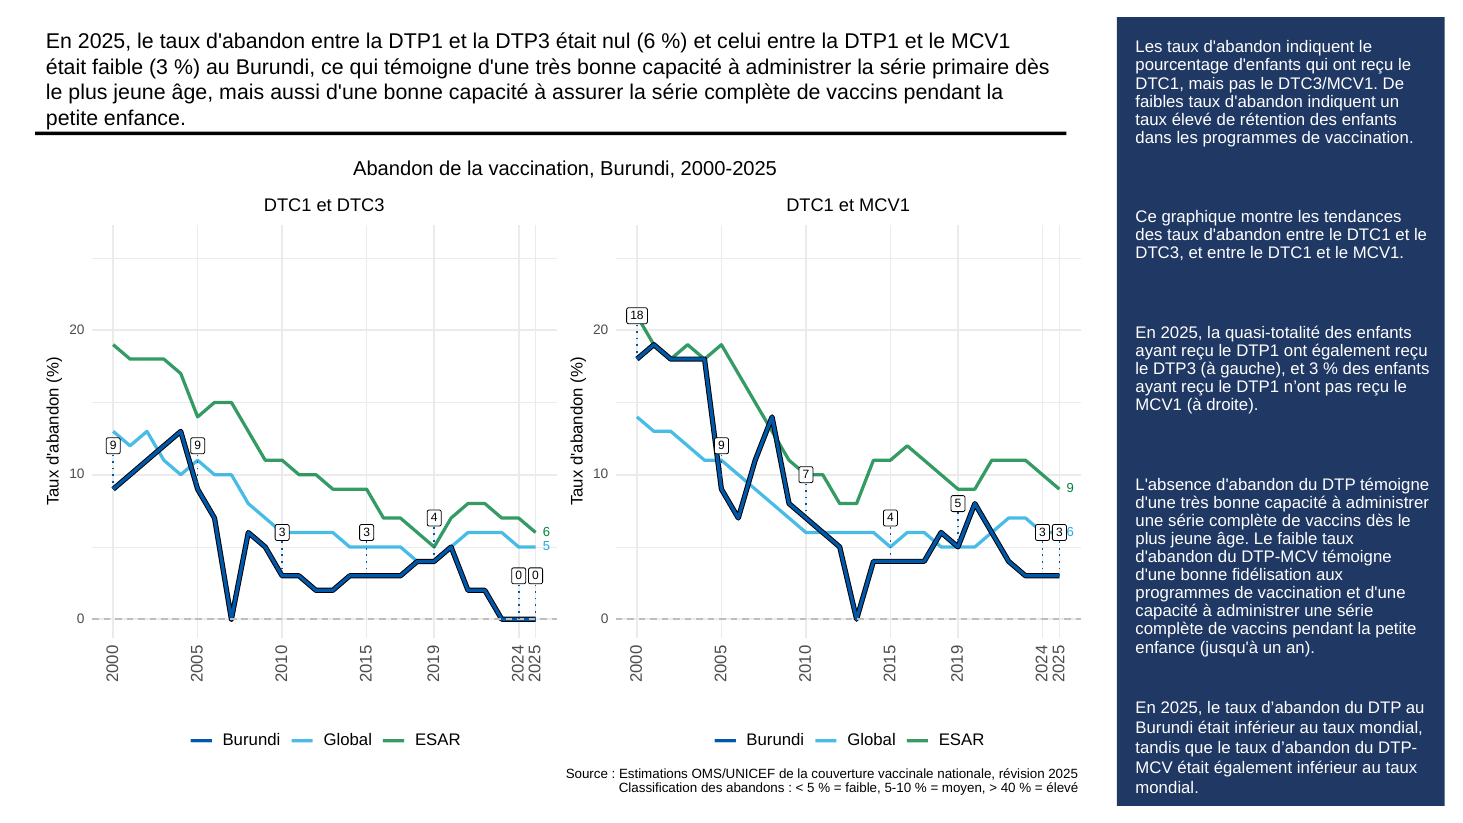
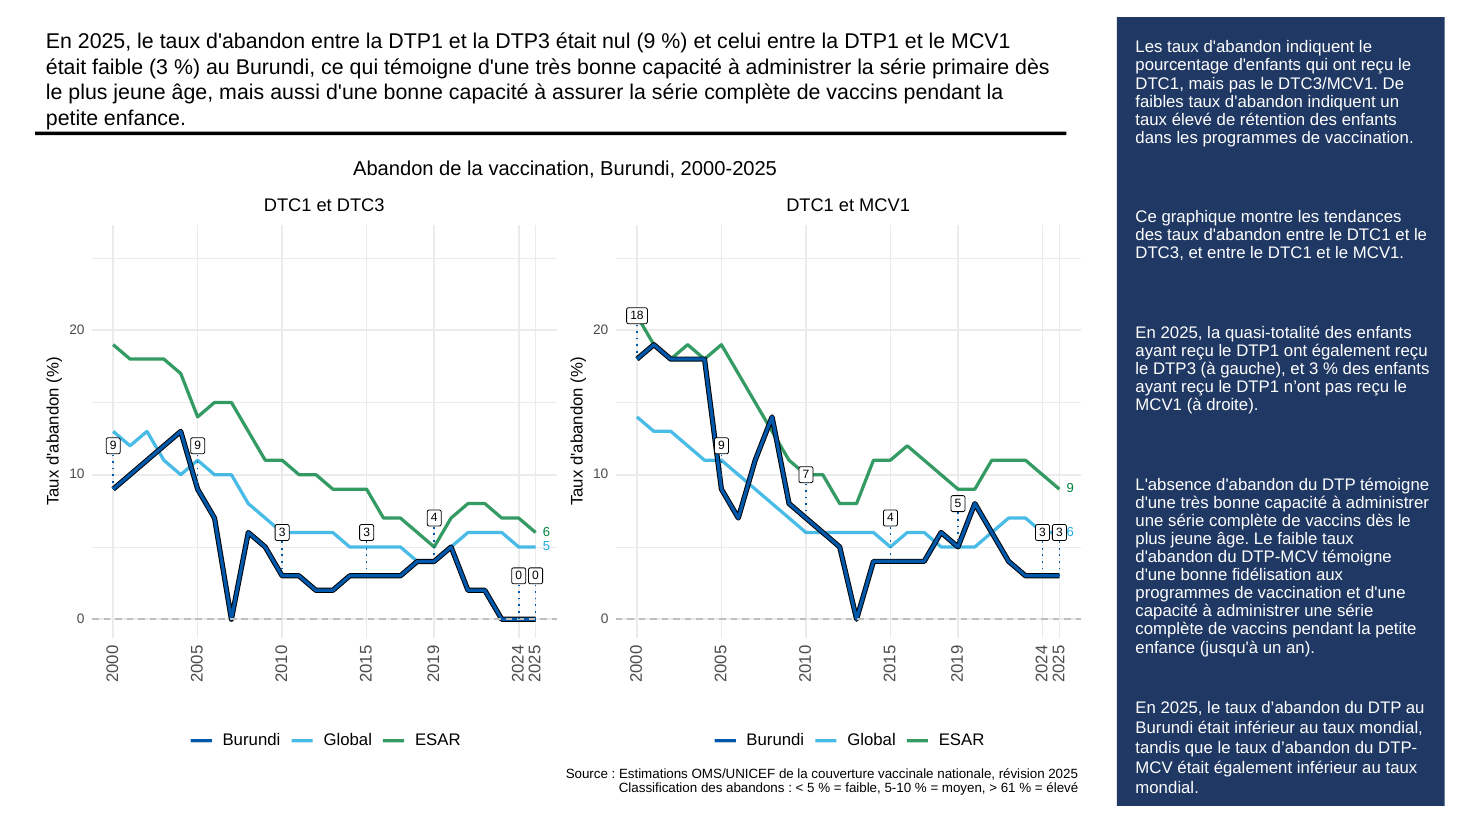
nul 6: 6 -> 9
40: 40 -> 61
